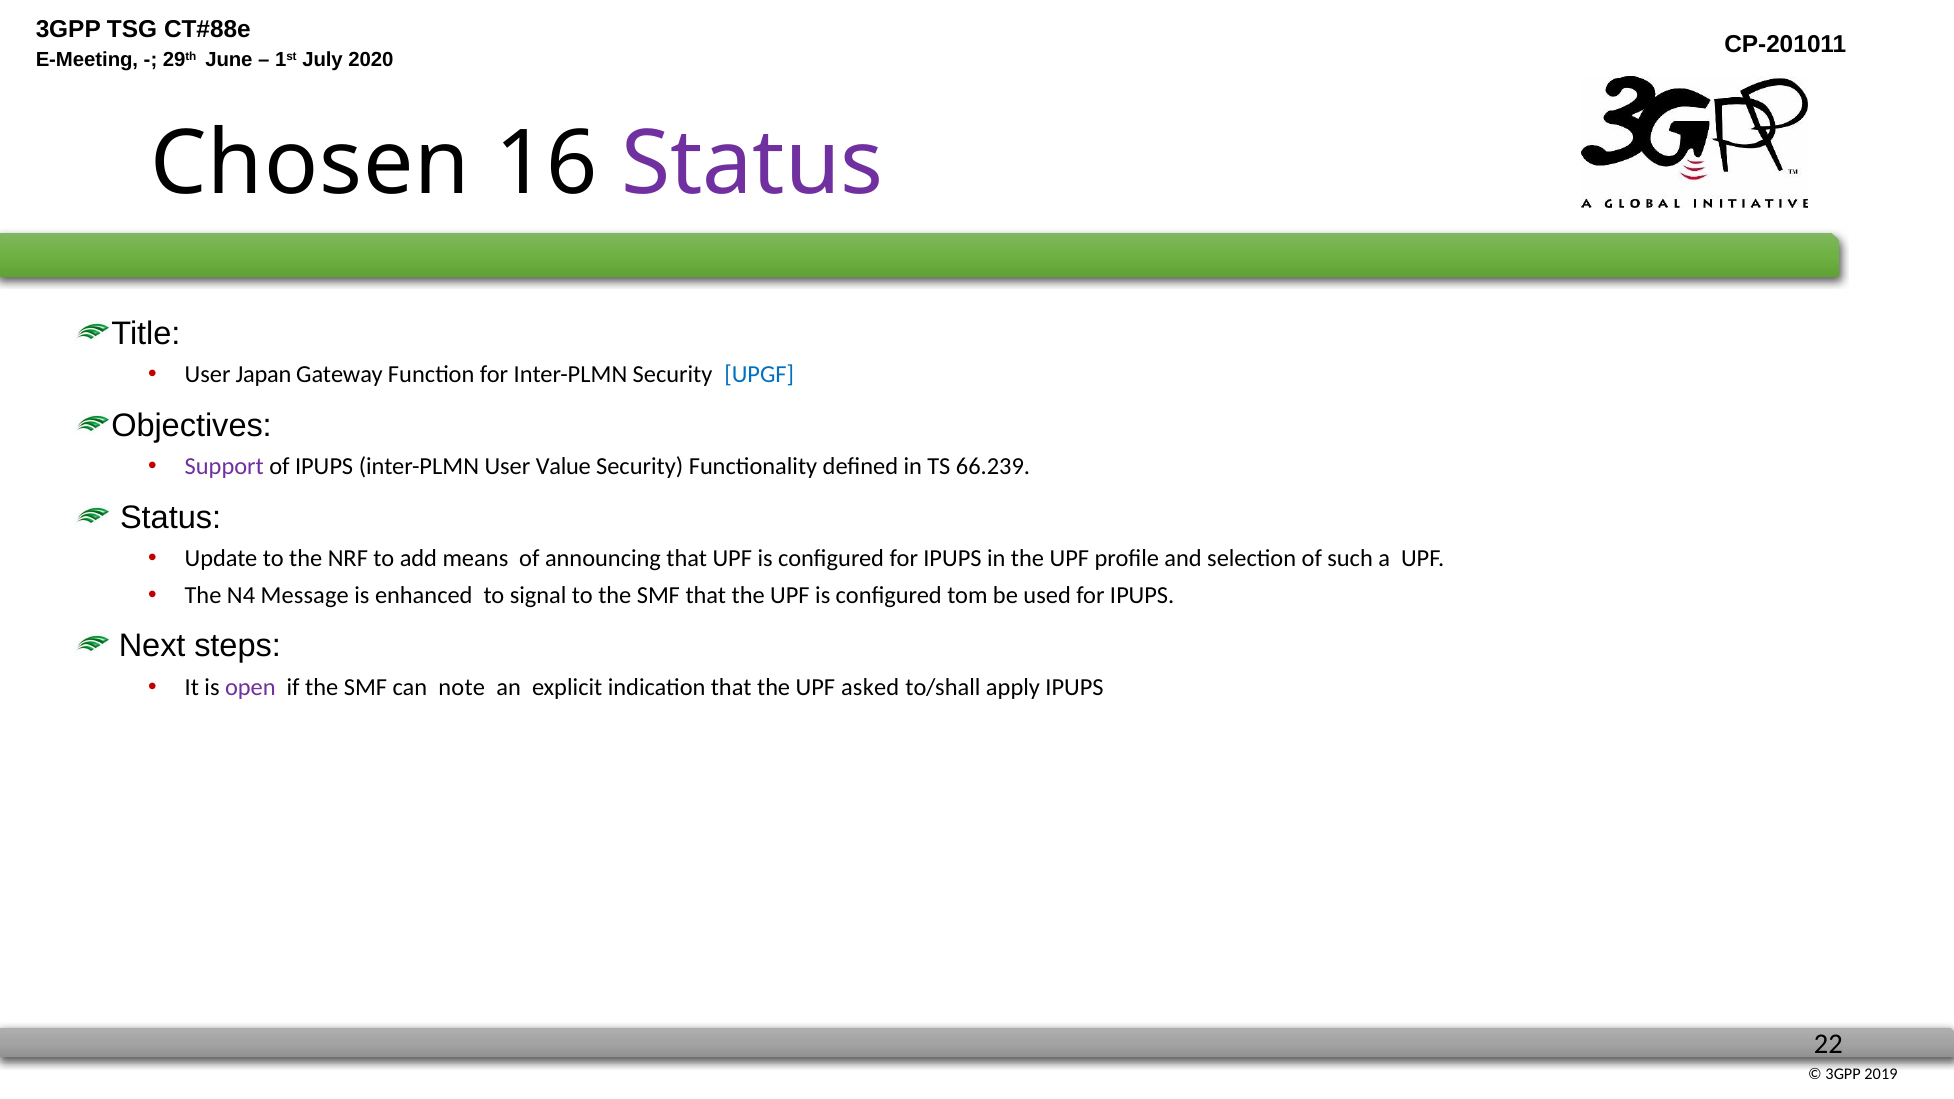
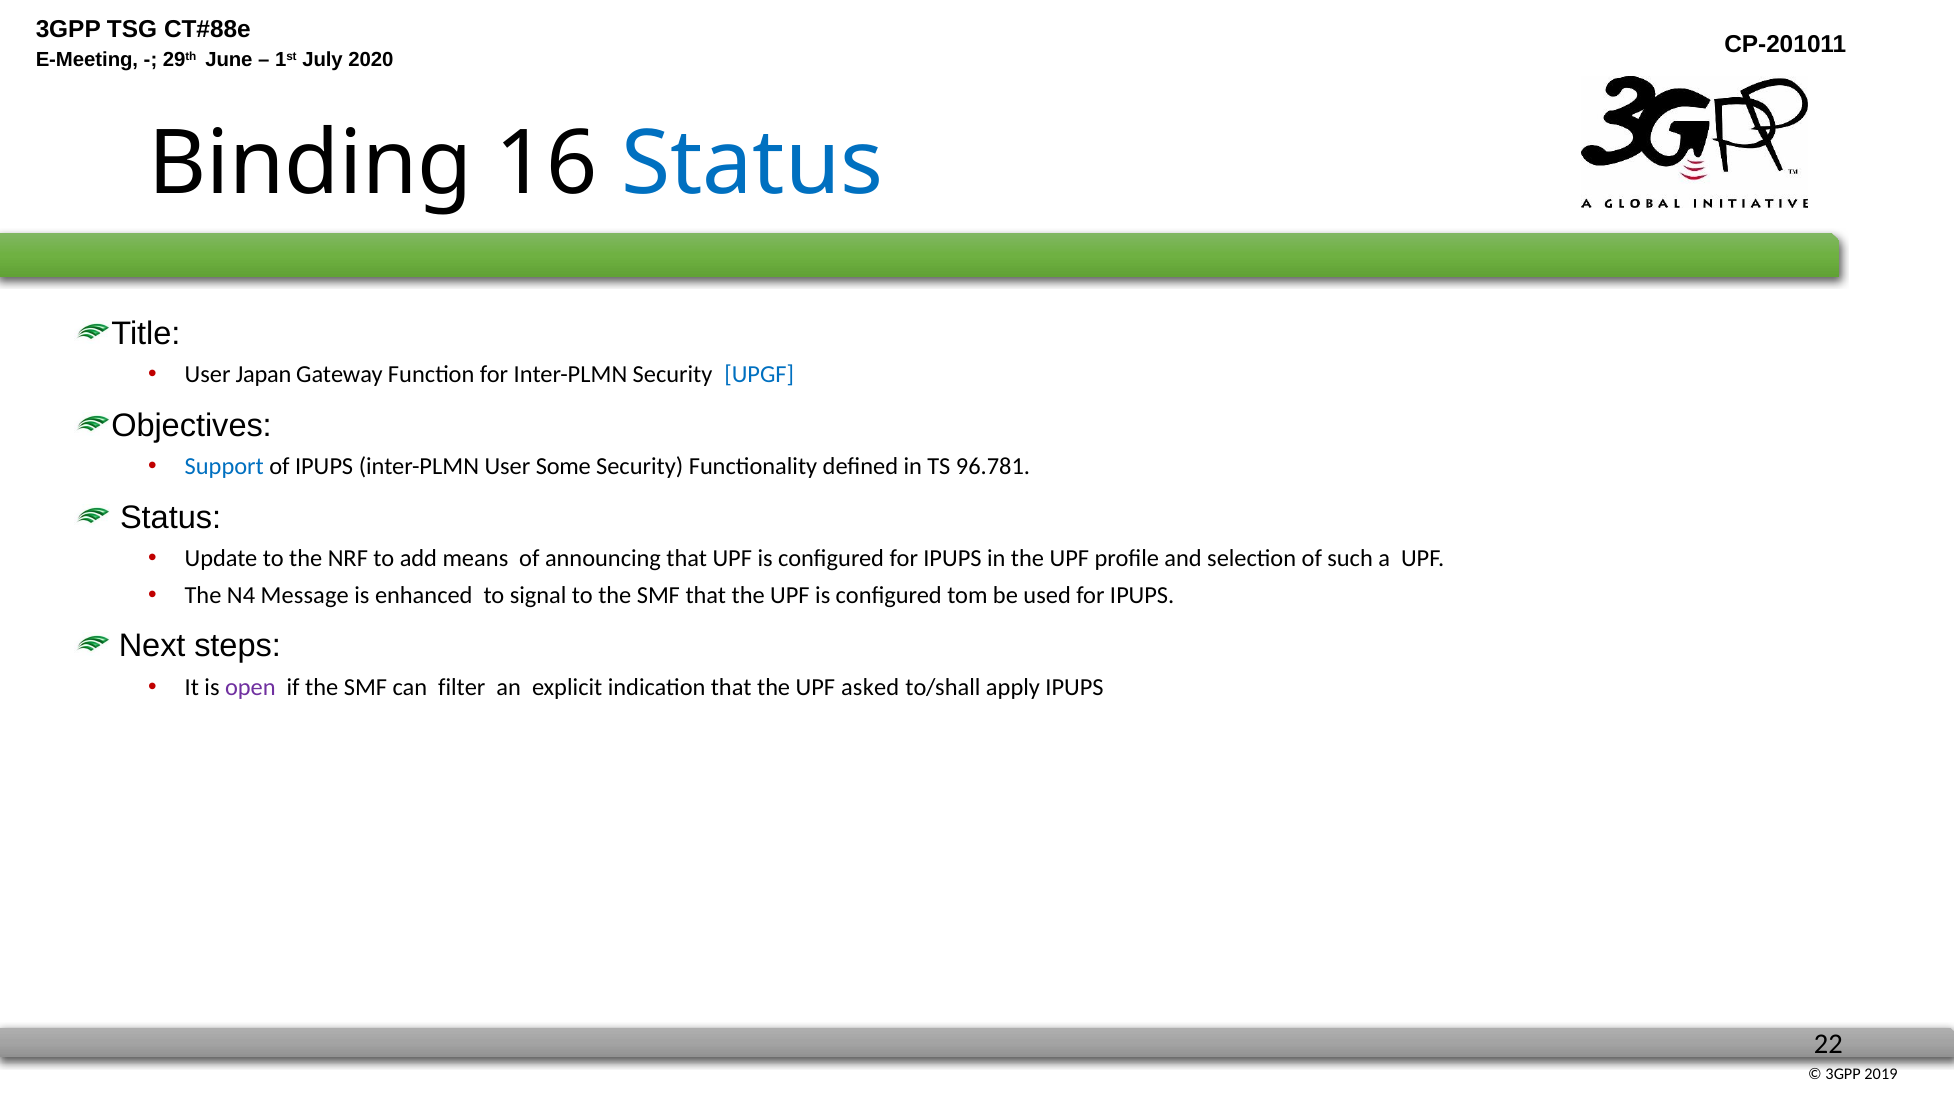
Chosen: Chosen -> Binding
Status at (752, 164) colour: purple -> blue
Support colour: purple -> blue
Value: Value -> Some
66.239: 66.239 -> 96.781
note: note -> filter
